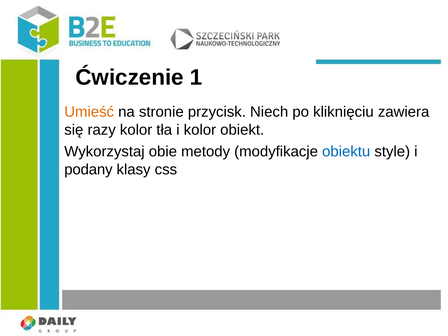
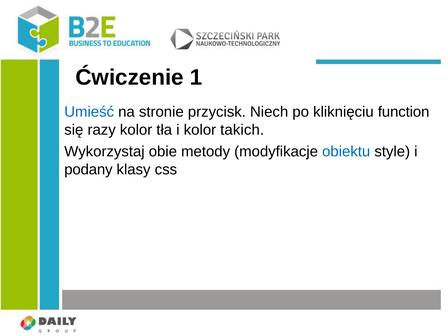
Umieść colour: orange -> blue
zawiera: zawiera -> function
obiekt: obiekt -> takich
